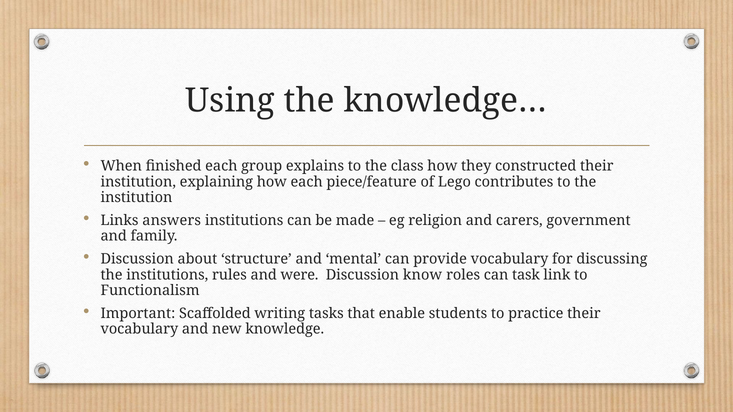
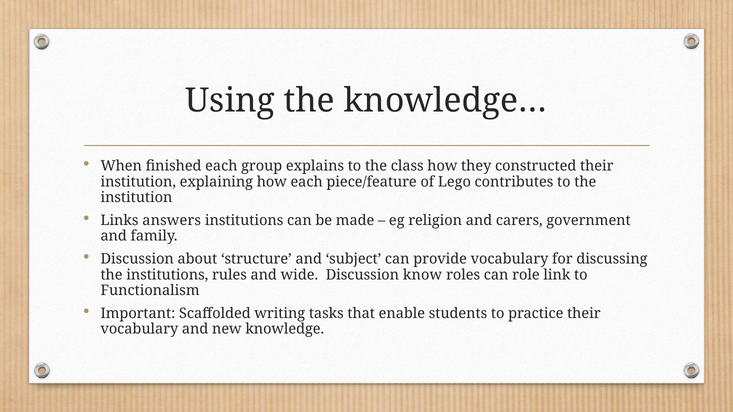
mental: mental -> subject
were: were -> wide
task: task -> role
